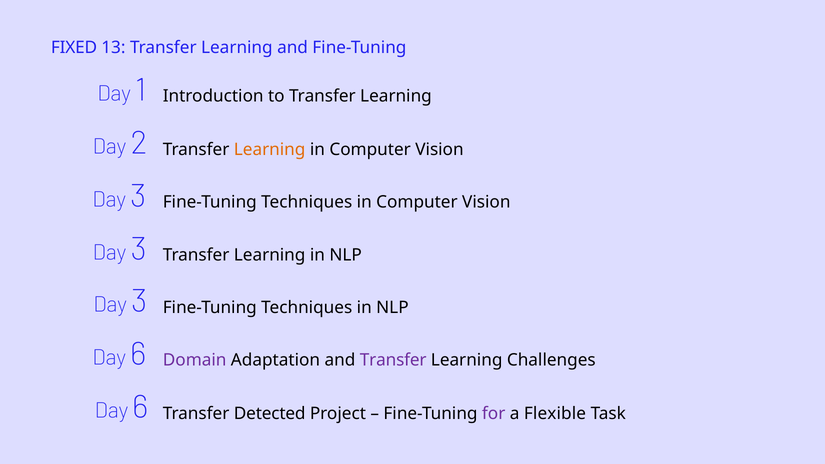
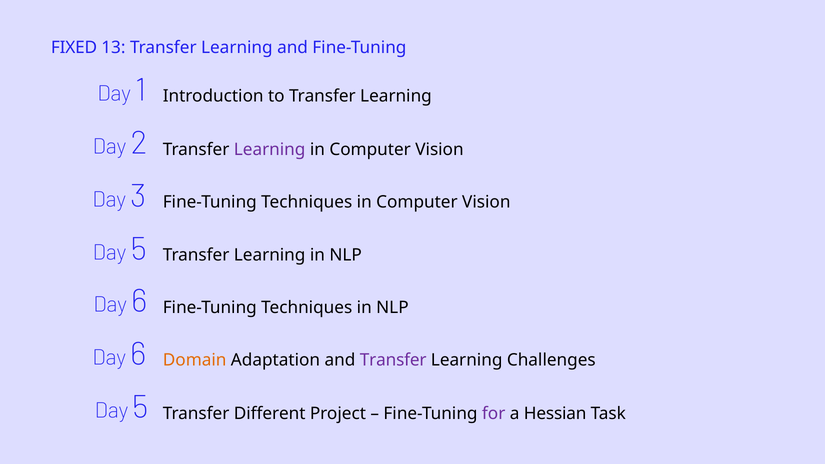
Learning at (270, 149) colour: orange -> purple
3 at (139, 249): 3 -> 5
3 at (139, 301): 3 -> 6
Domain colour: purple -> orange
6 at (140, 407): 6 -> 5
Detected: Detected -> Different
Flexible: Flexible -> Hessian
